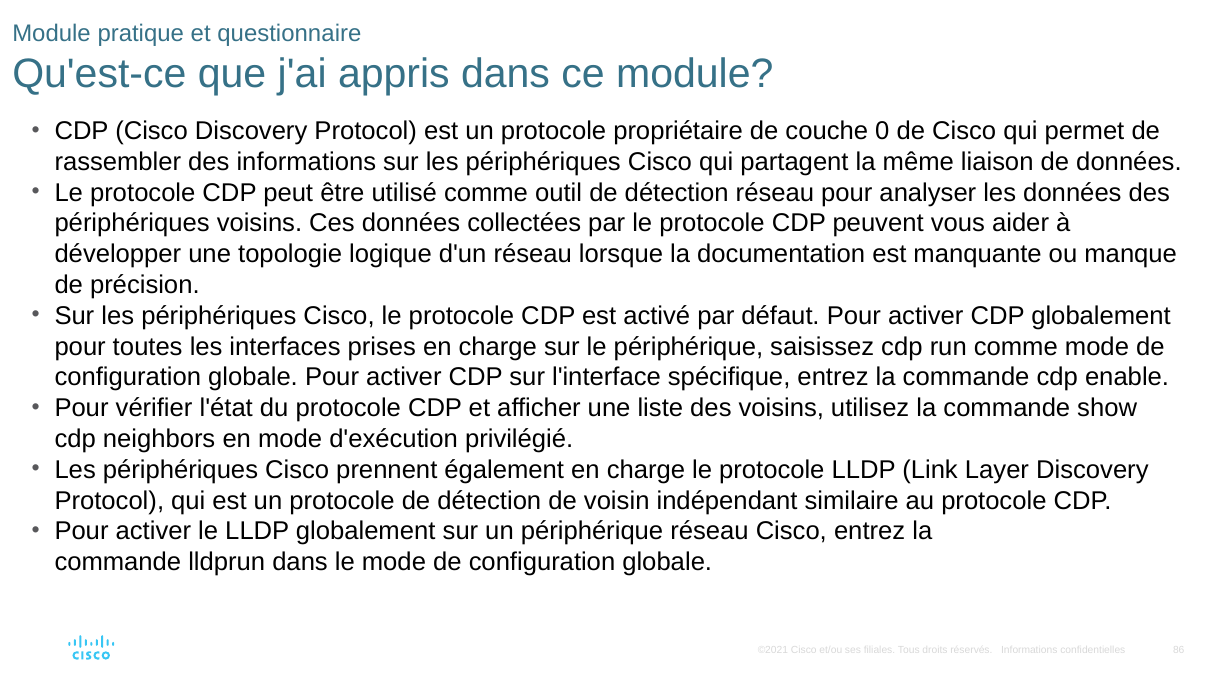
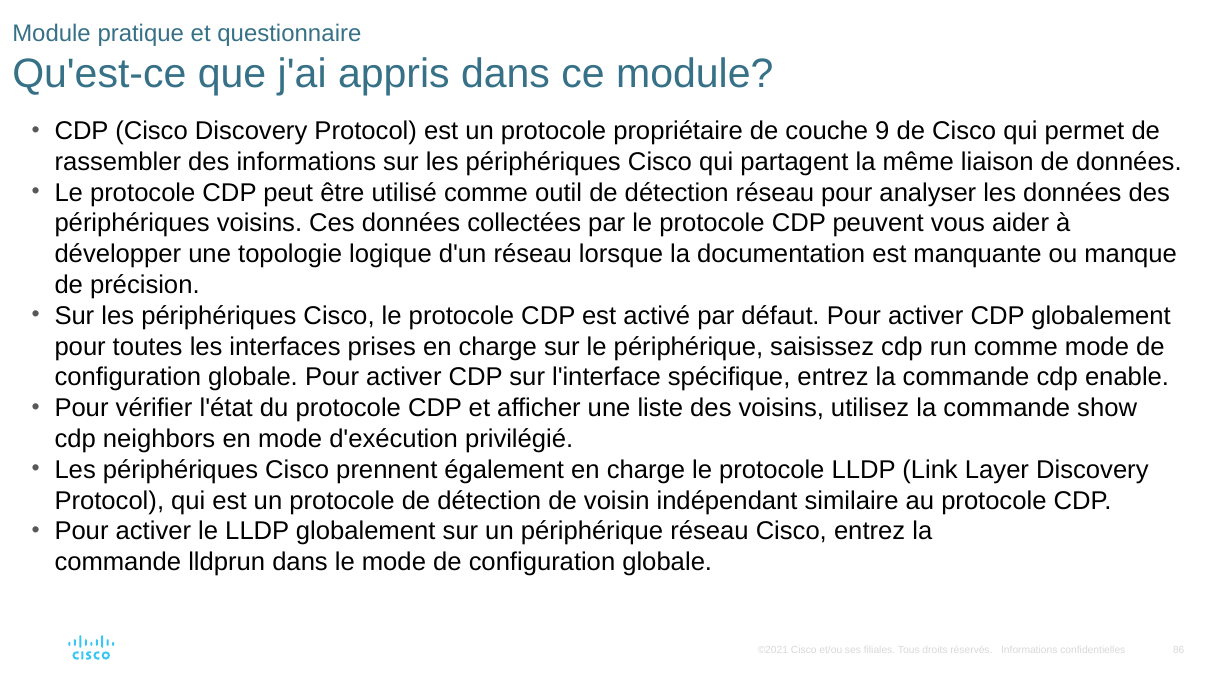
0: 0 -> 9
